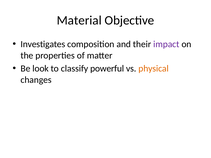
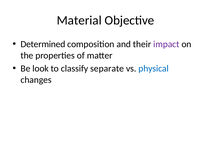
Investigates: Investigates -> Determined
powerful: powerful -> separate
physical colour: orange -> blue
